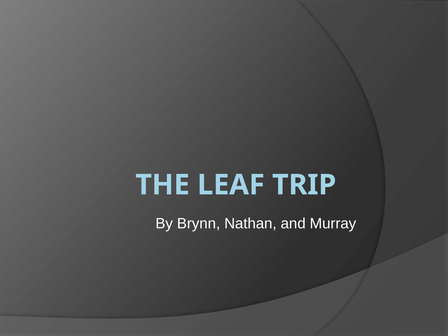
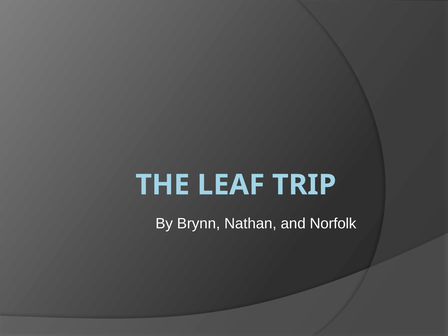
Murray: Murray -> Norfolk
